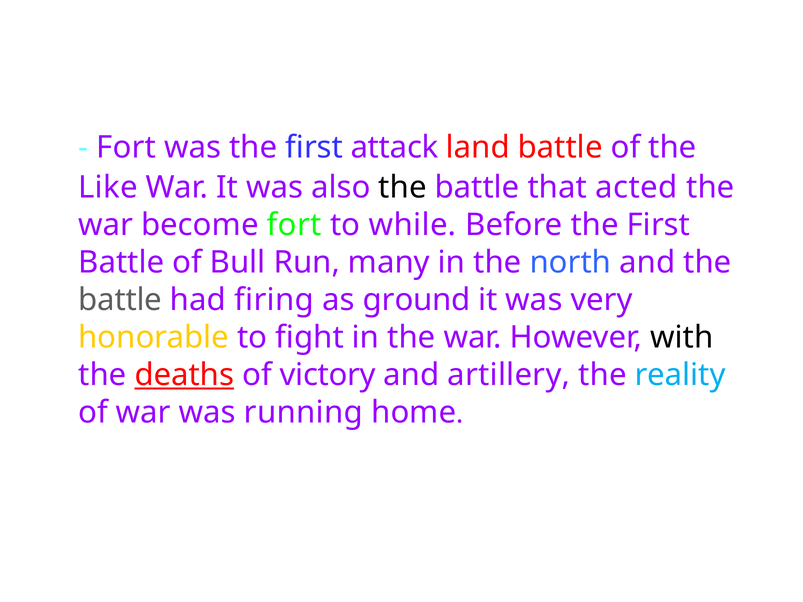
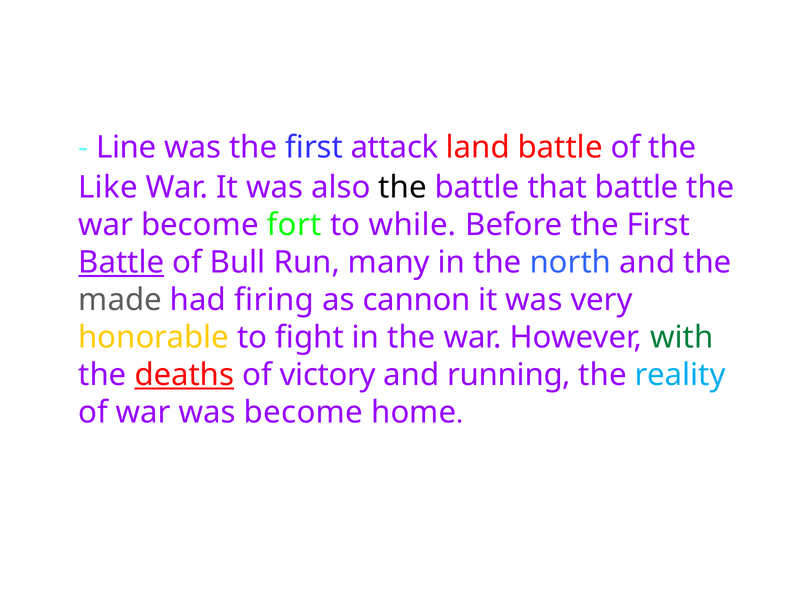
Fort at (126, 148): Fort -> Line
that acted: acted -> battle
Battle at (121, 263) underline: none -> present
battle at (120, 300): battle -> made
ground: ground -> cannon
with colour: black -> green
artillery: artillery -> running
was running: running -> become
